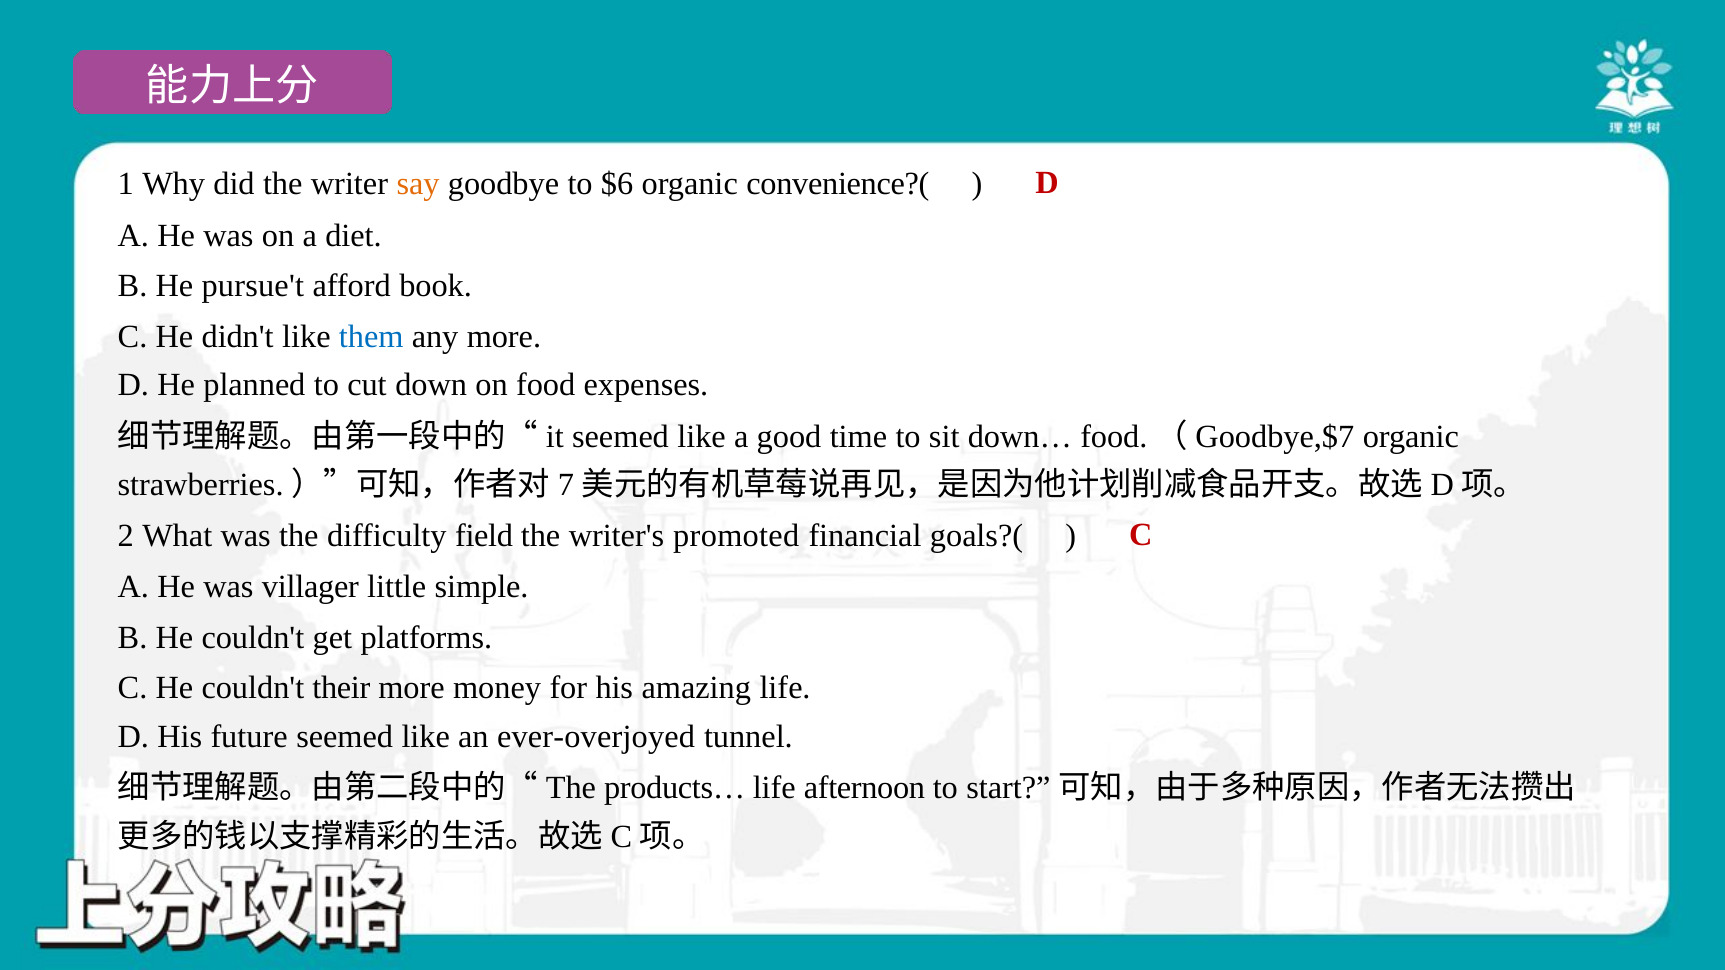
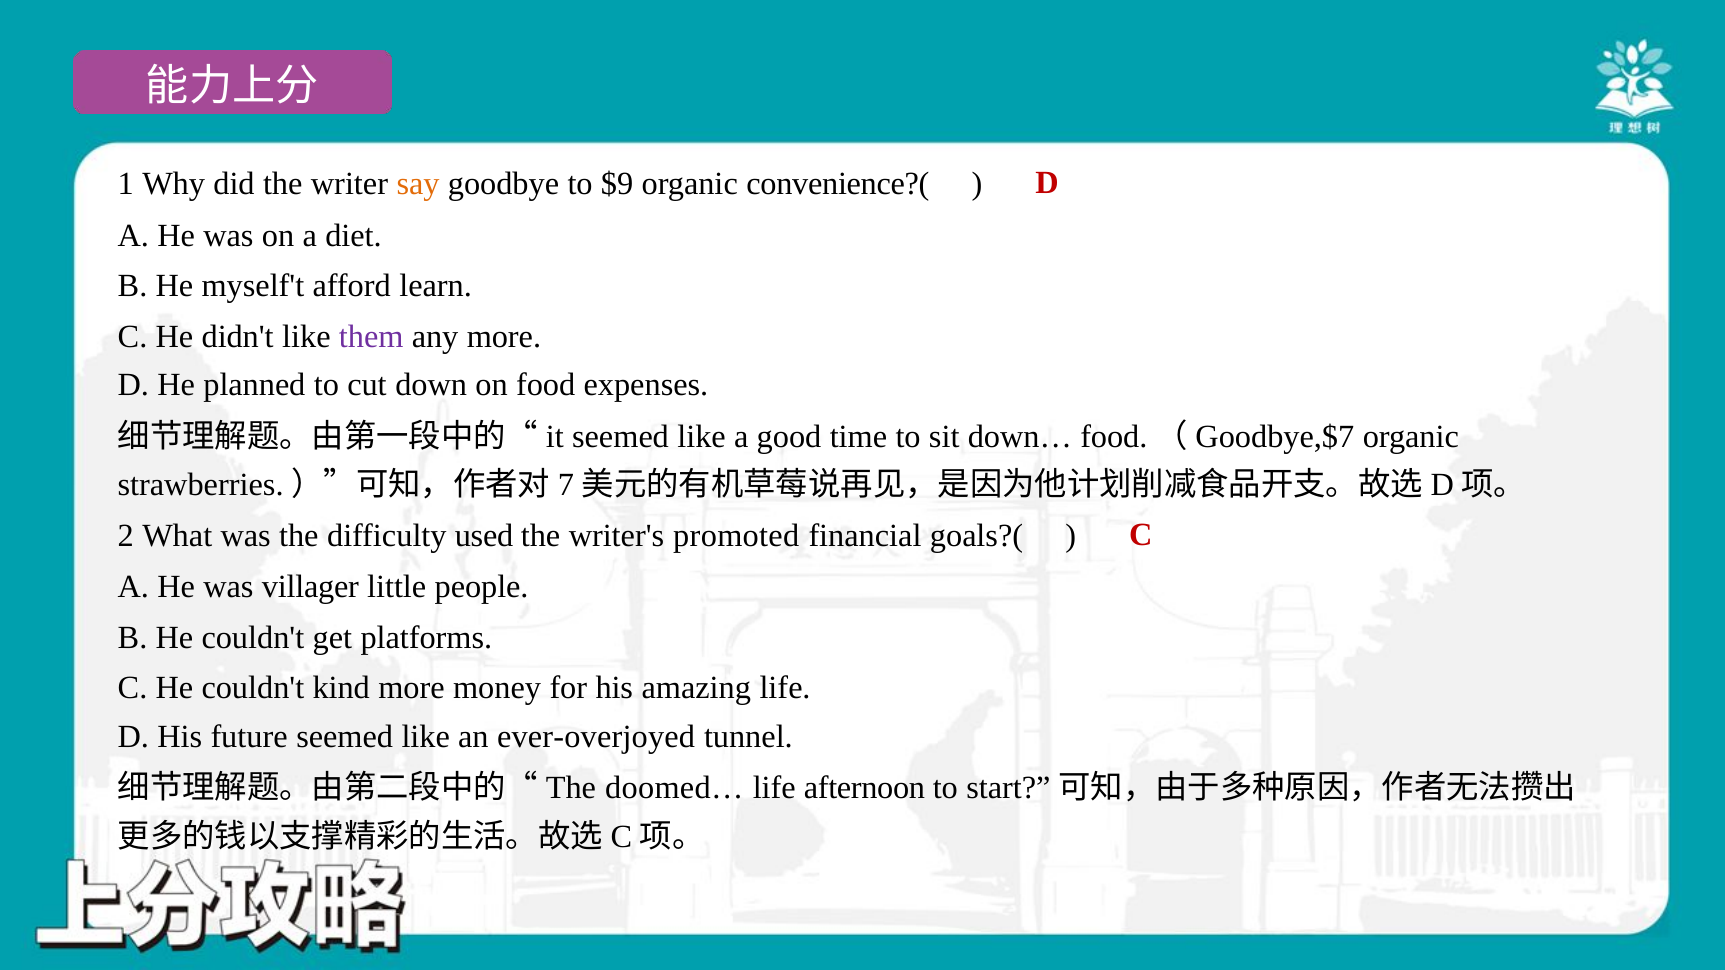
$6: $6 -> $9
pursue't: pursue't -> myself't
book: book -> learn
them colour: blue -> purple
field: field -> used
simple: simple -> people
their: their -> kind
products…: products… -> doomed…
